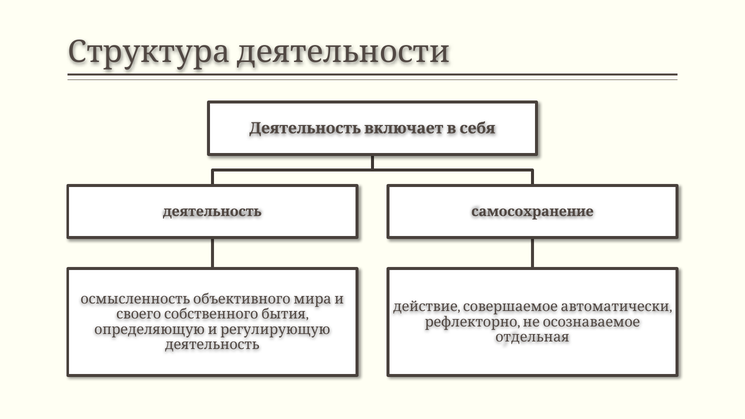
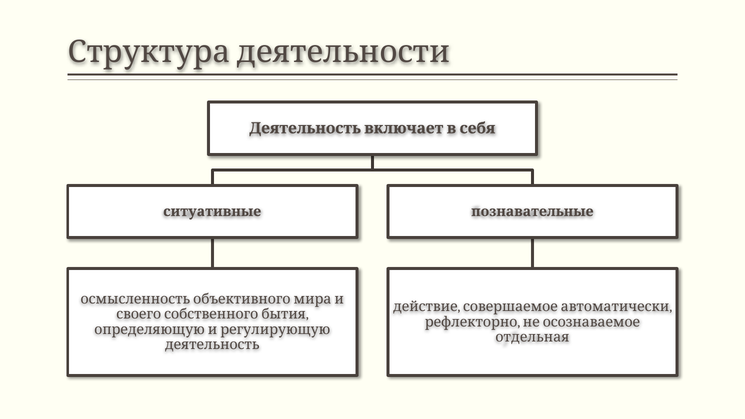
деятельность at (212, 211): деятельность -> ситуативные
самосохранение: самосохранение -> познавательные
